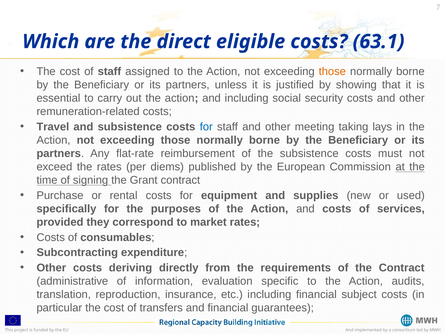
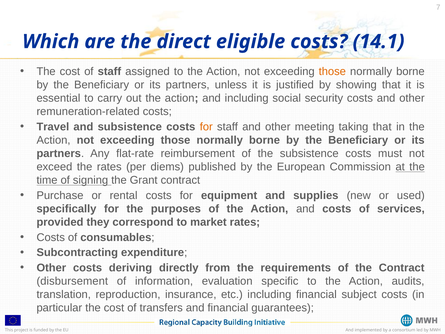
63.1: 63.1 -> 14.1
for at (206, 127) colour: blue -> orange
taking lays: lays -> that
administrative: administrative -> disbursement
